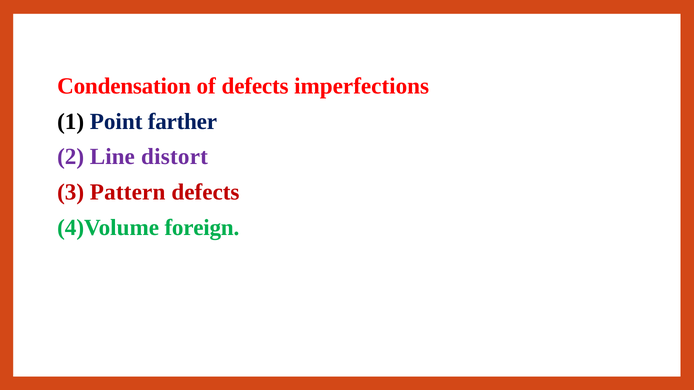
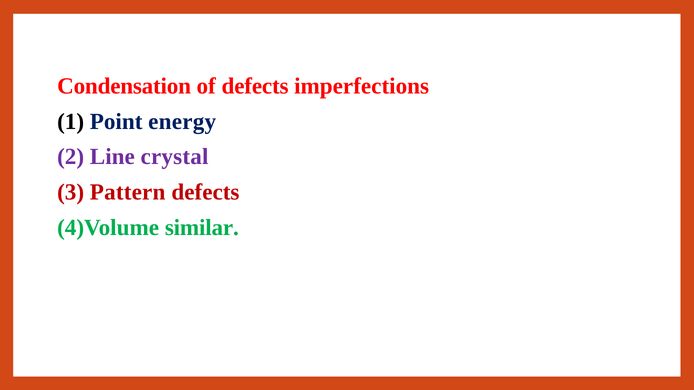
farther: farther -> energy
distort: distort -> crystal
foreign: foreign -> similar
